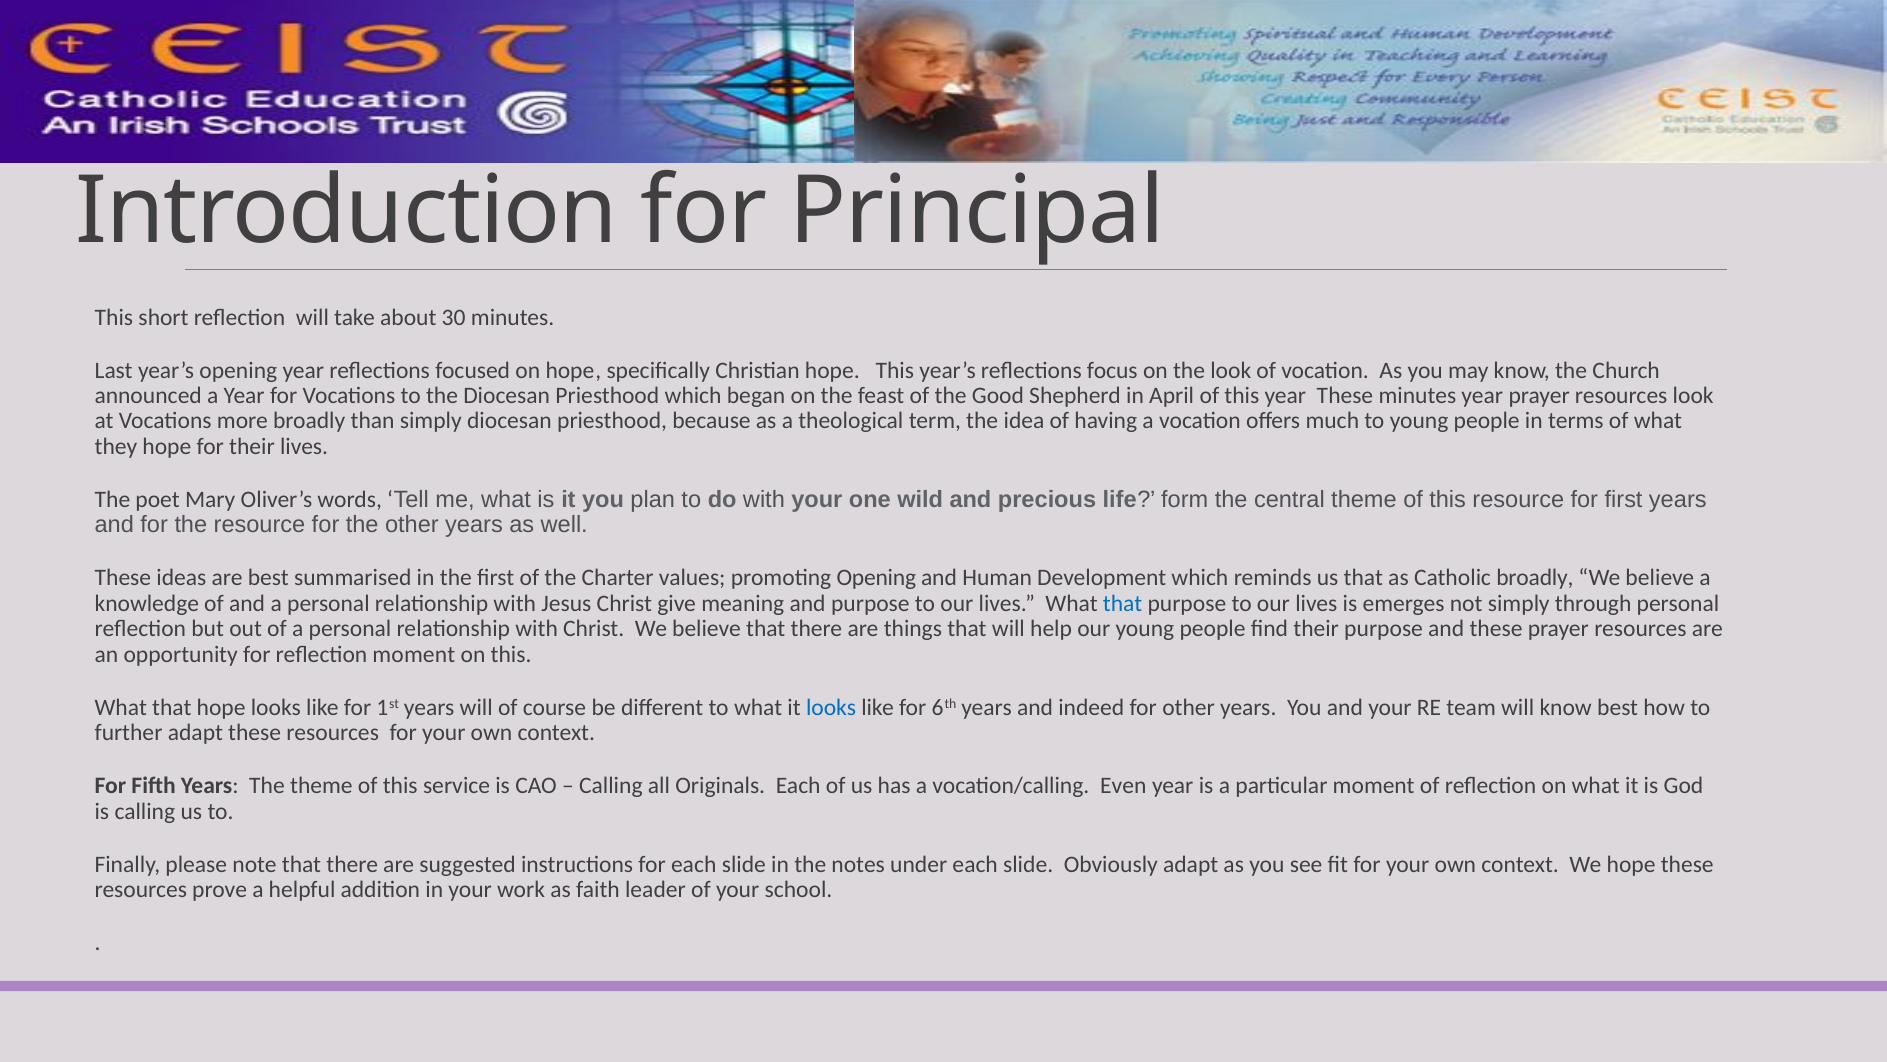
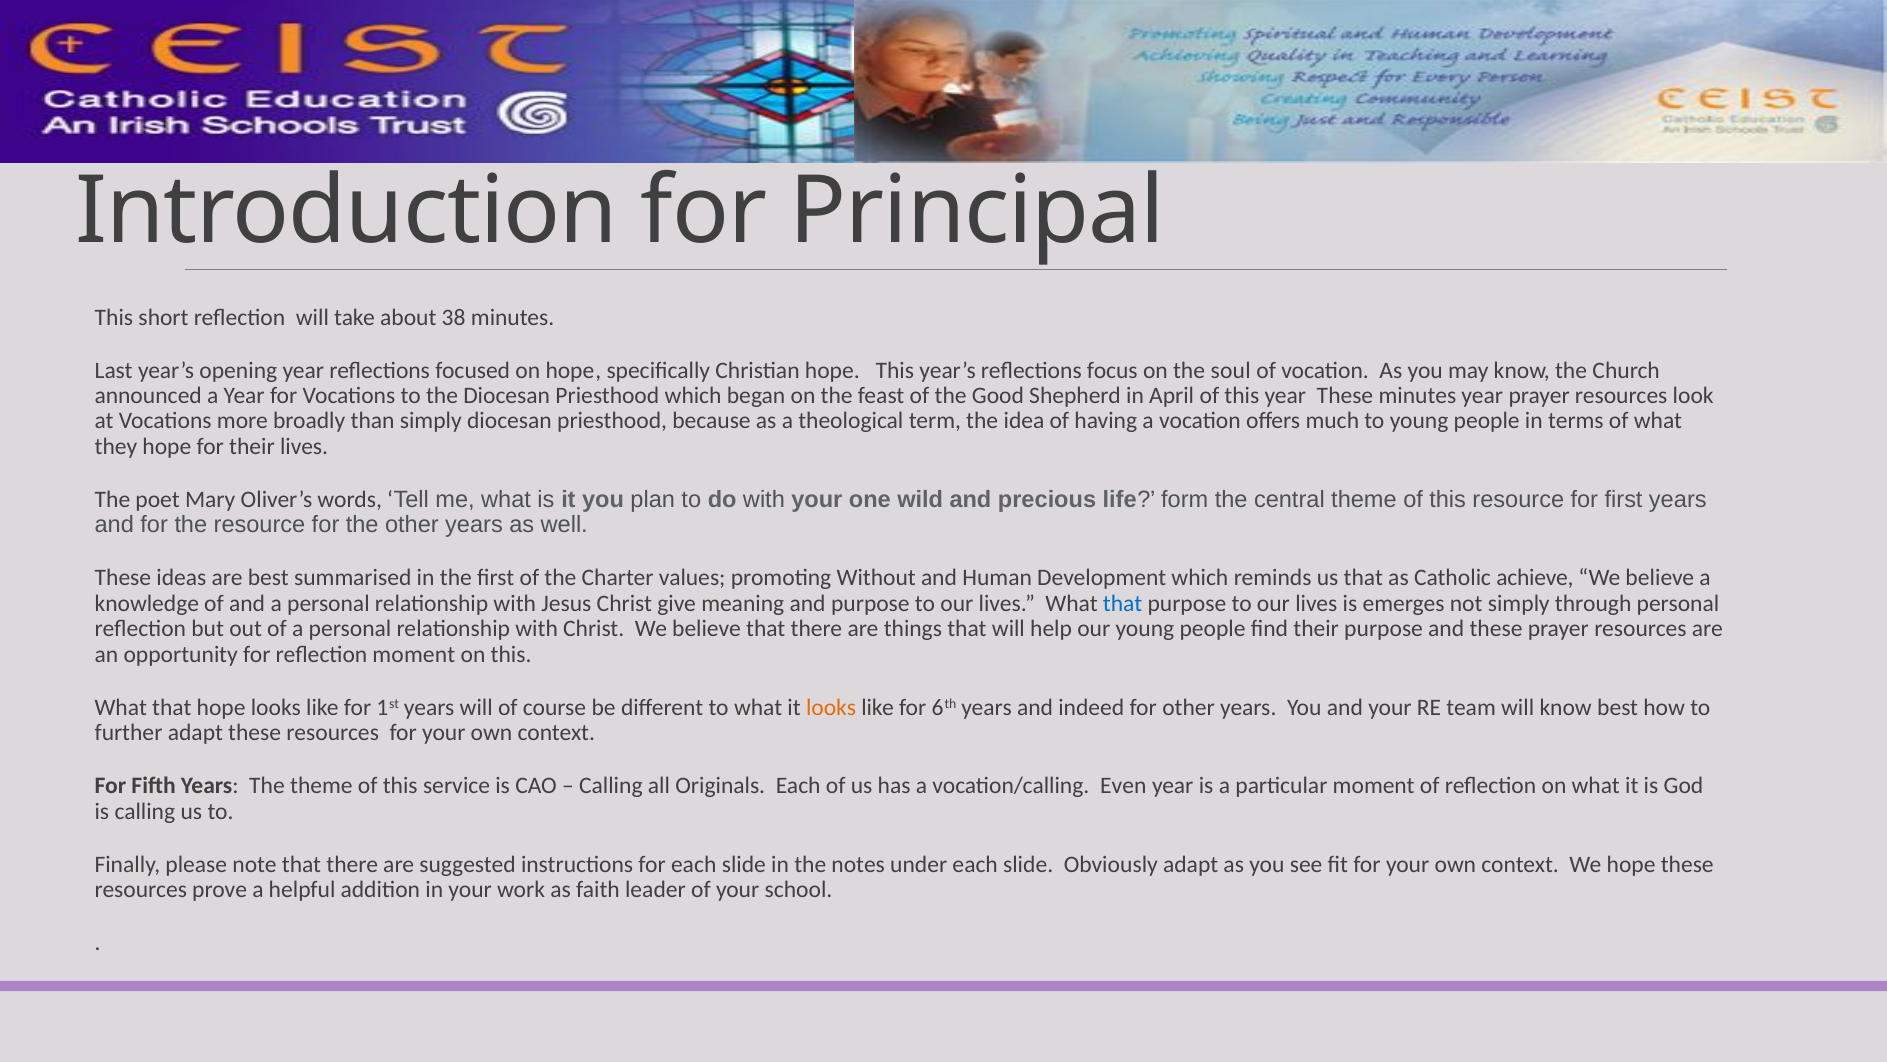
30: 30 -> 38
the look: look -> soul
promoting Opening: Opening -> Without
Catholic broadly: broadly -> achieve
looks at (831, 707) colour: blue -> orange
